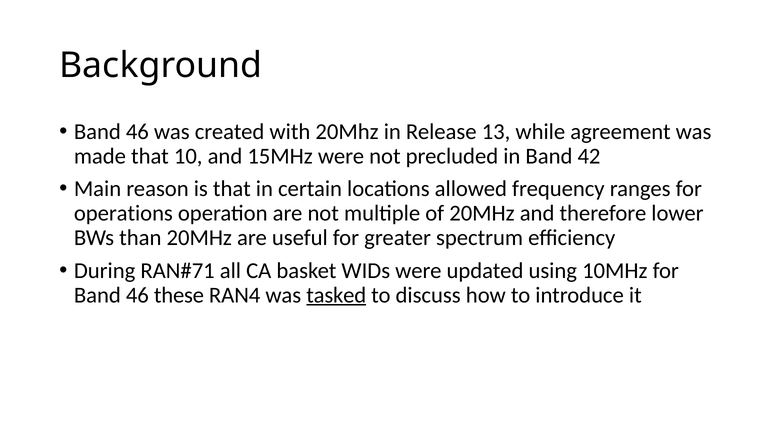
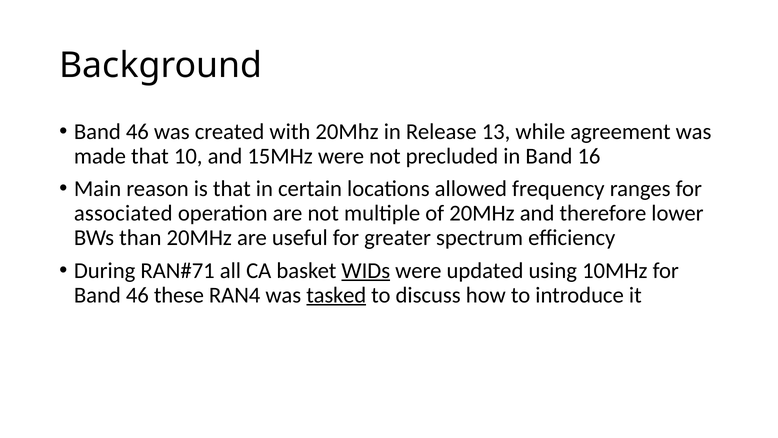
42: 42 -> 16
operations: operations -> associated
WIDs underline: none -> present
